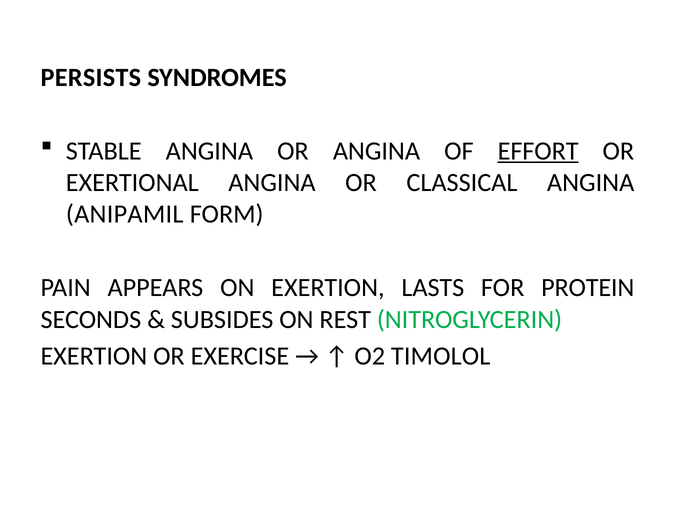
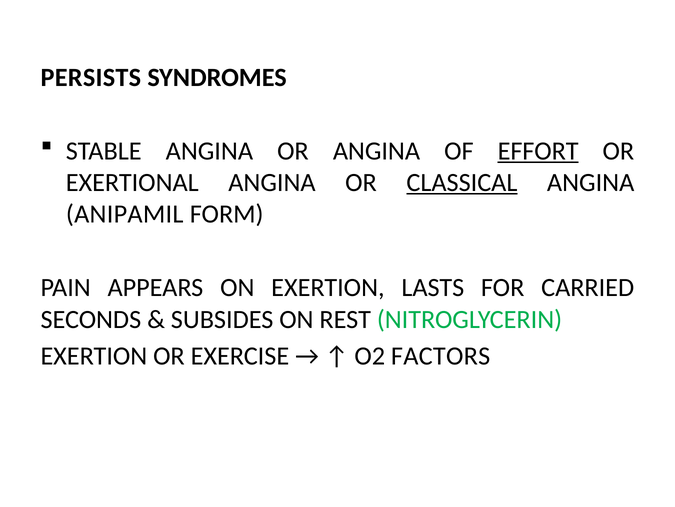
CLASSICAL underline: none -> present
PROTEIN: PROTEIN -> CARRIED
TIMOLOL: TIMOLOL -> FACTORS
